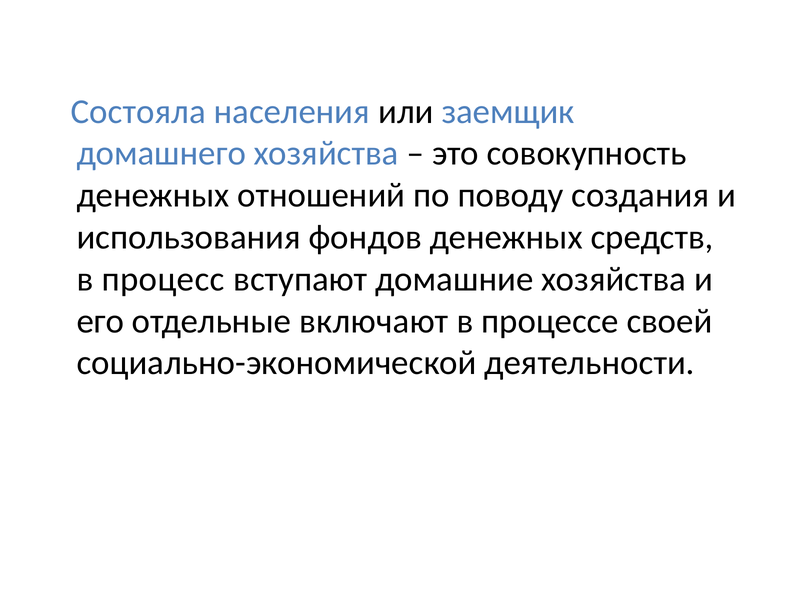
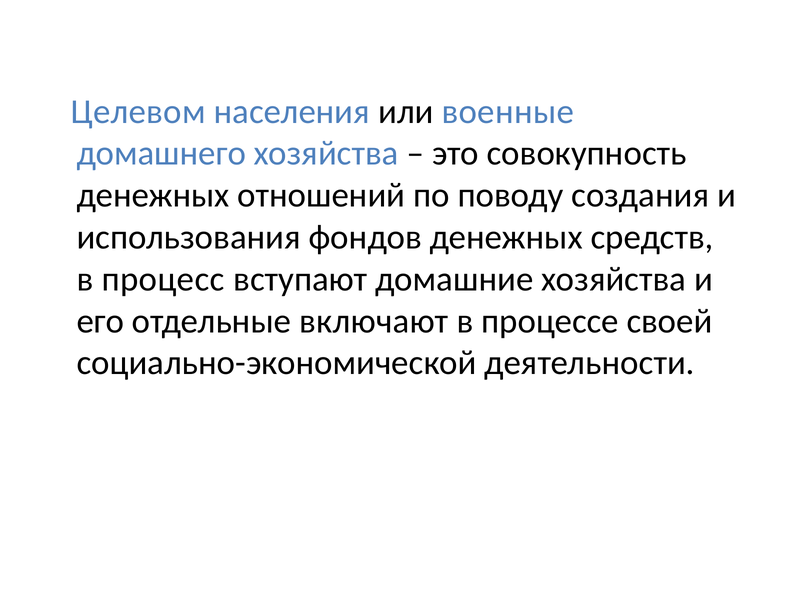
Состояла: Состояла -> Целевом
заемщик: заемщик -> военные
